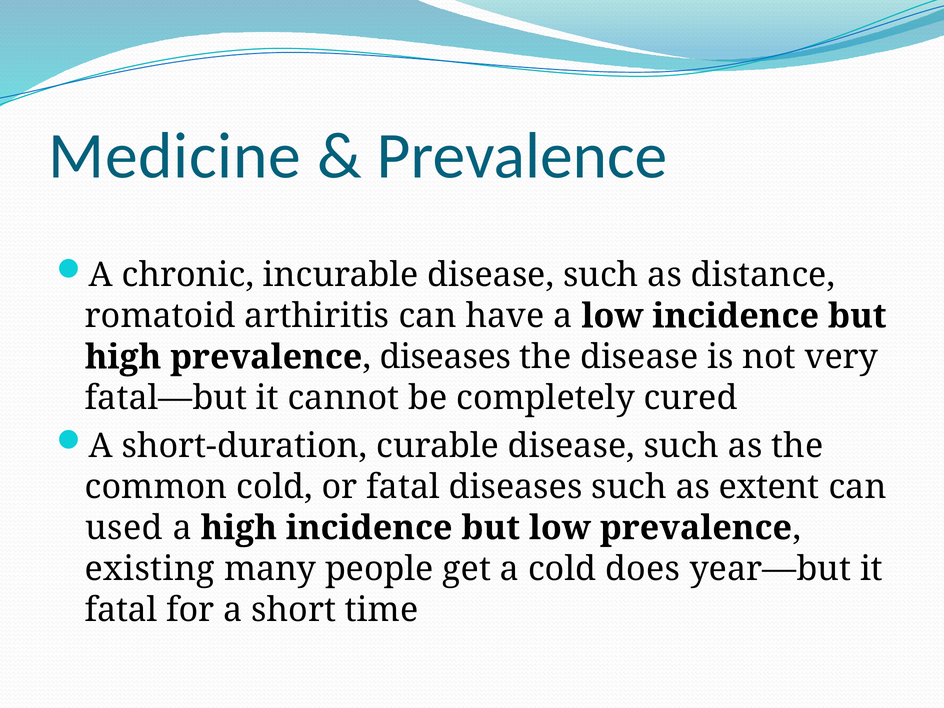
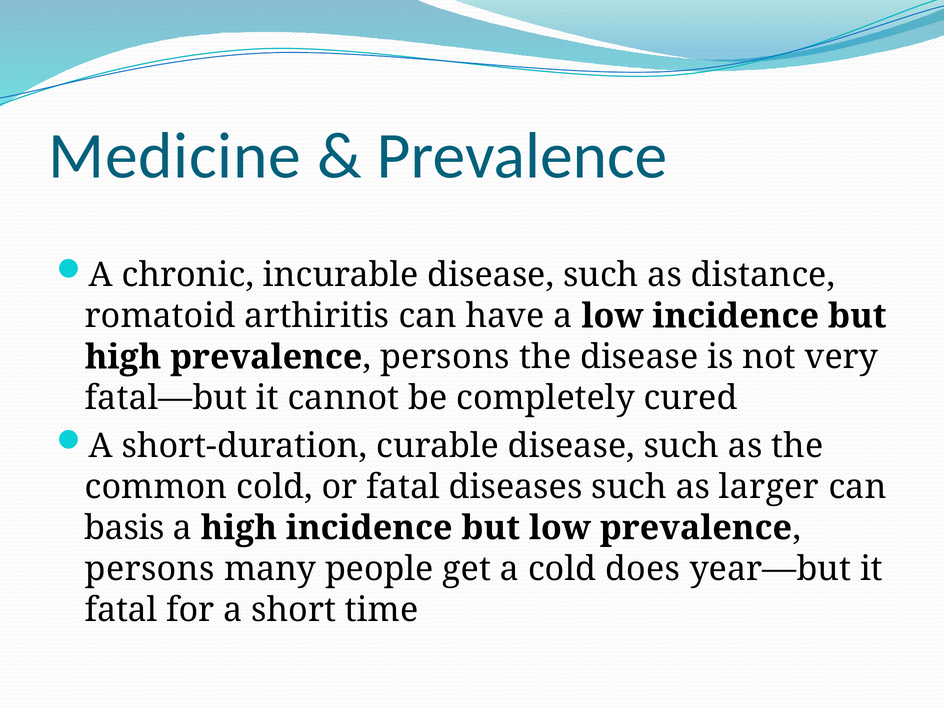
high prevalence diseases: diseases -> persons
extent: extent -> larger
used: used -> basis
existing at (150, 569): existing -> persons
